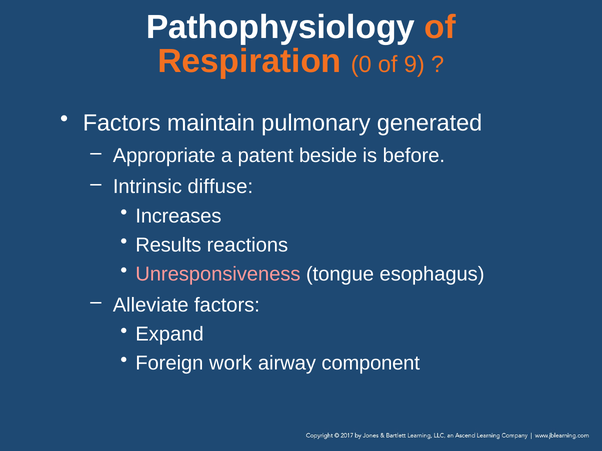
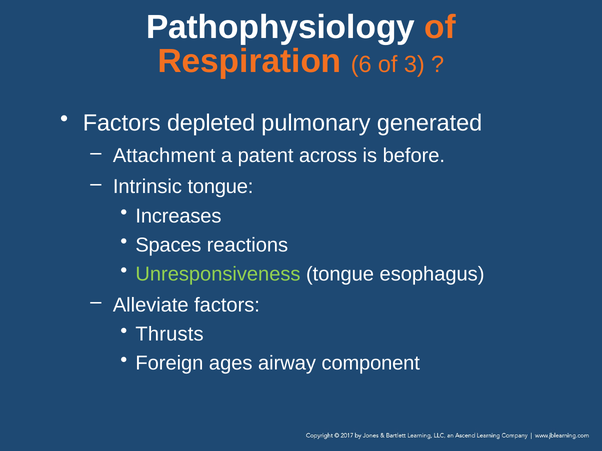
0: 0 -> 6
9: 9 -> 3
maintain: maintain -> depleted
Appropriate: Appropriate -> Attachment
beside: beside -> across
Intrinsic diffuse: diffuse -> tongue
Results: Results -> Spaces
Unresponsiveness colour: pink -> light green
Expand: Expand -> Thrusts
work: work -> ages
